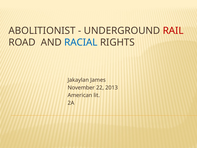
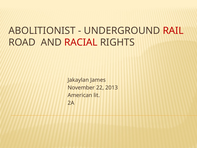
RACIAL colour: blue -> red
